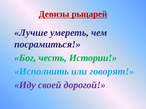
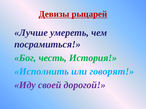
Истории: Истории -> История
